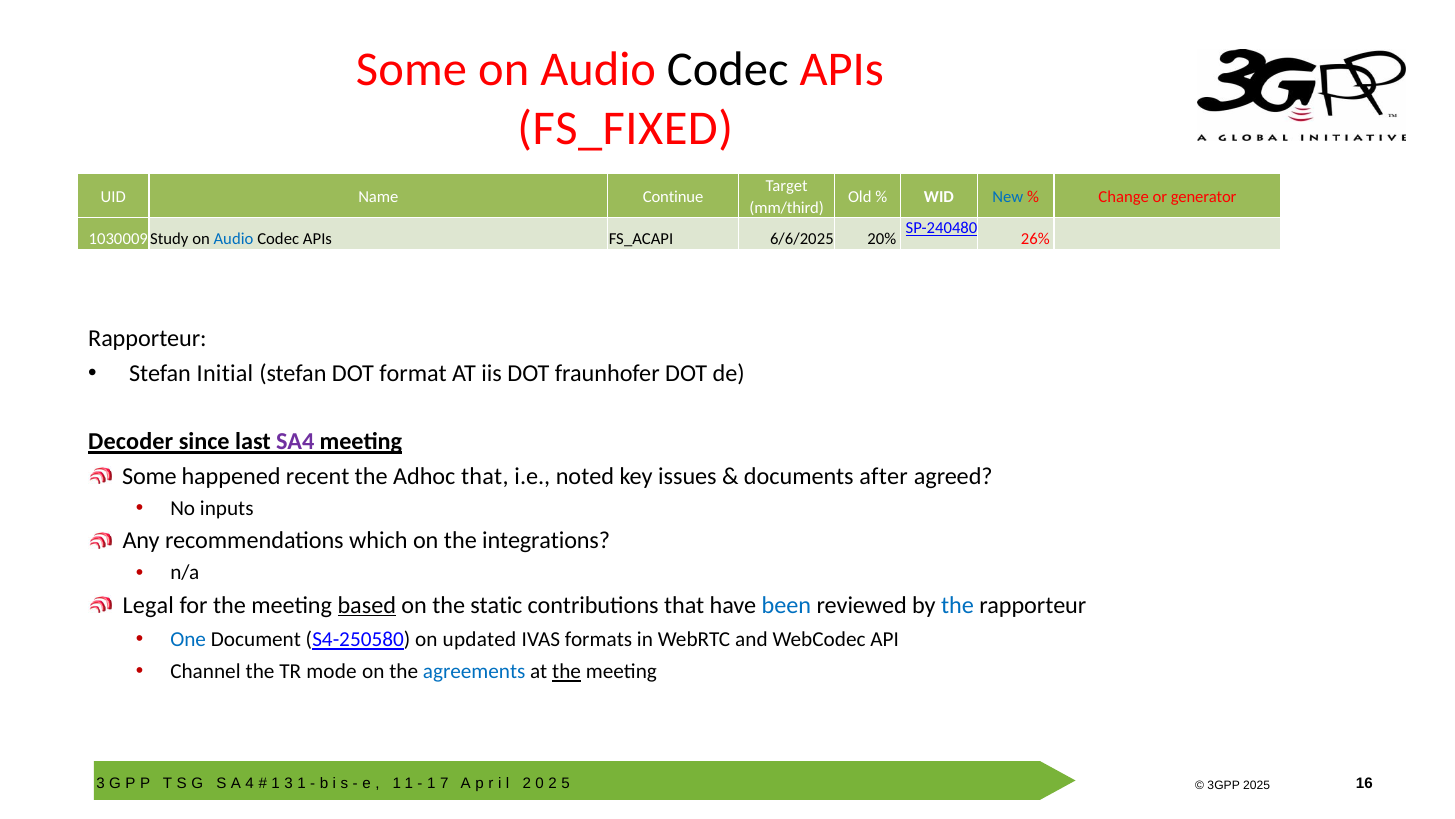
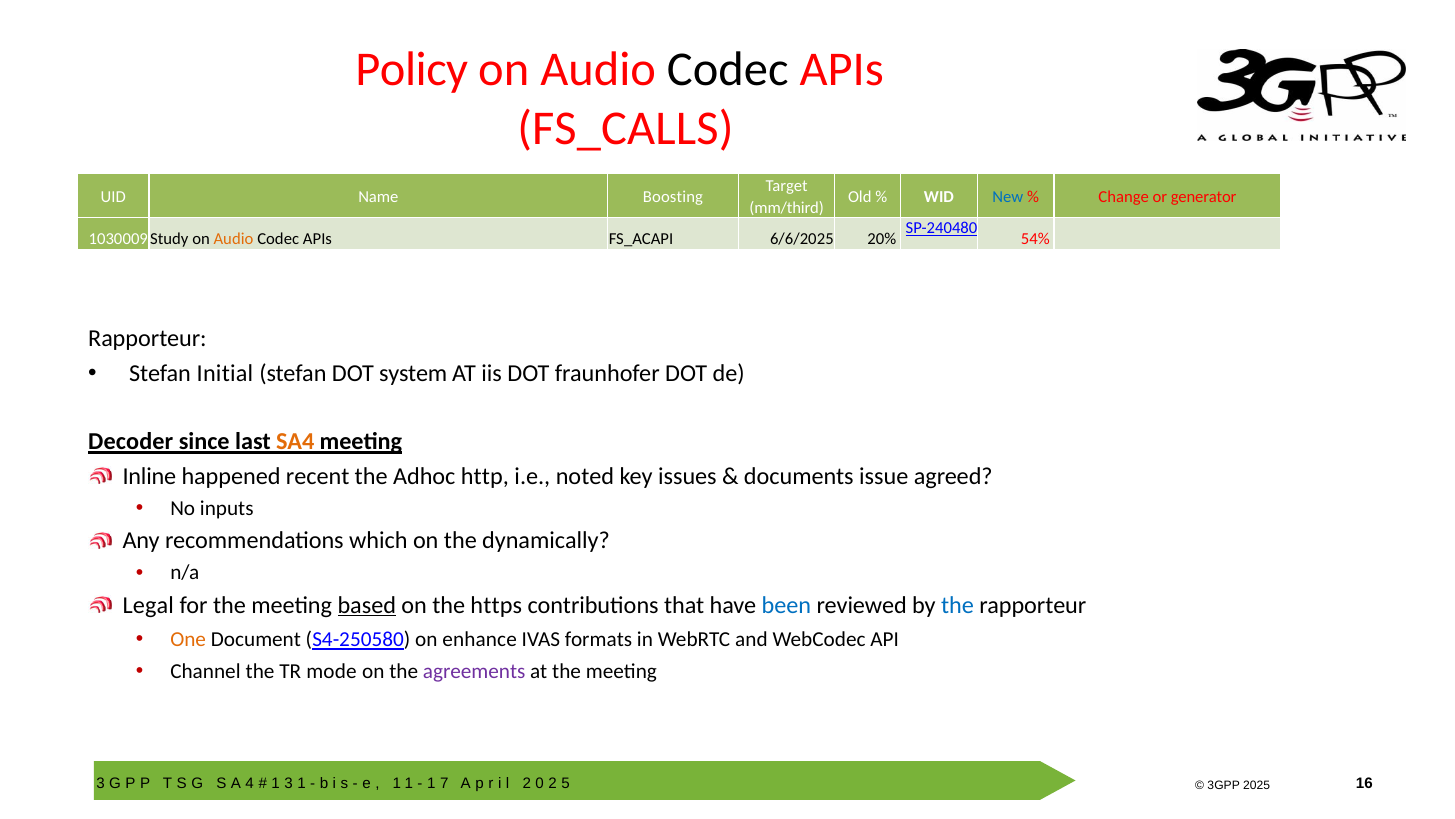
Some at (411, 70): Some -> Policy
FS_FIXED: FS_FIXED -> FS_CALLS
Continue: Continue -> Boosting
Audio at (233, 239) colour: blue -> orange
26%: 26% -> 54%
format: format -> system
SA4 colour: purple -> orange
Some at (149, 476): Some -> Inline
Adhoc that: that -> http
after: after -> issue
integrations: integrations -> dynamically
static: static -> https
One colour: blue -> orange
updated: updated -> enhance
agreements colour: blue -> purple
the at (567, 671) underline: present -> none
